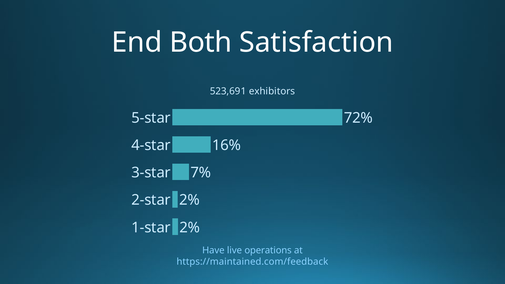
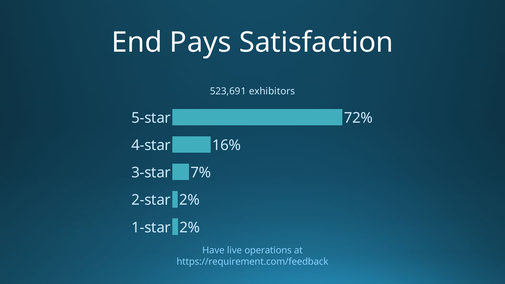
Both: Both -> Pays
https://maintained.com/feedback: https://maintained.com/feedback -> https://requirement.com/feedback
